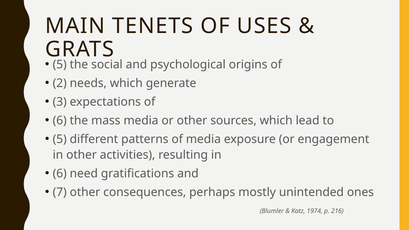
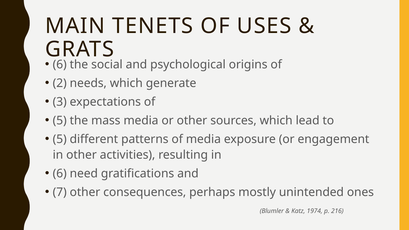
5 at (60, 65): 5 -> 6
6 at (60, 121): 6 -> 5
